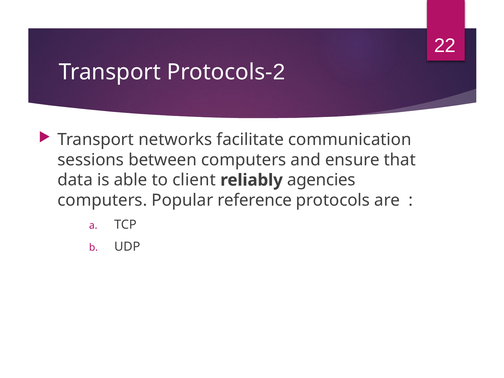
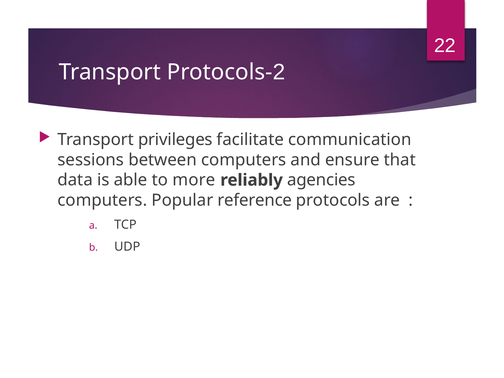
networks: networks -> privileges
client: client -> more
